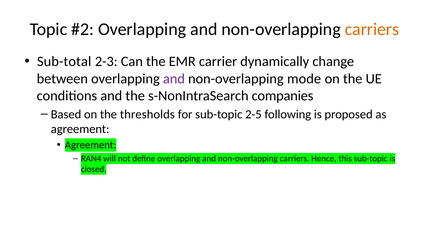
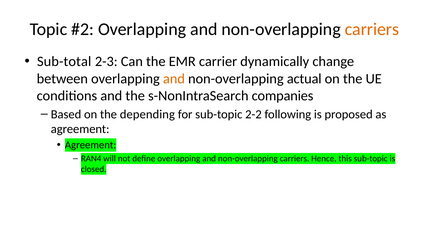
and at (174, 79) colour: purple -> orange
mode: mode -> actual
thresholds: thresholds -> depending
2-5: 2-5 -> 2-2
